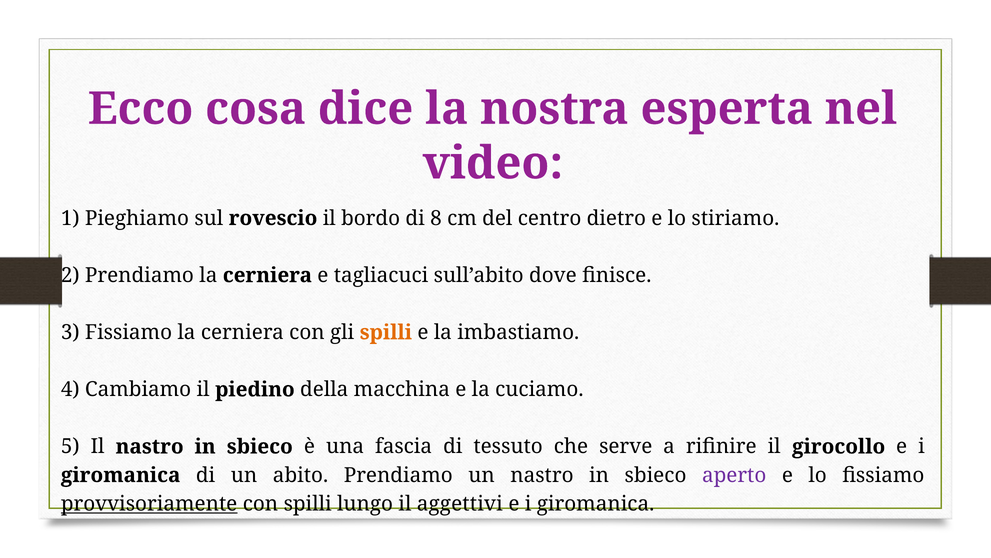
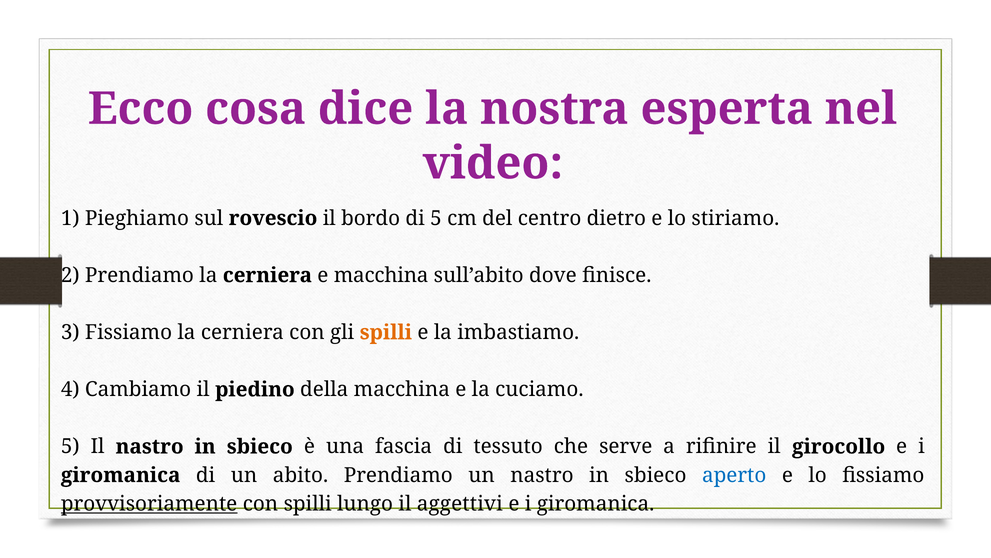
di 8: 8 -> 5
e tagliacuci: tagliacuci -> macchina
aperto colour: purple -> blue
